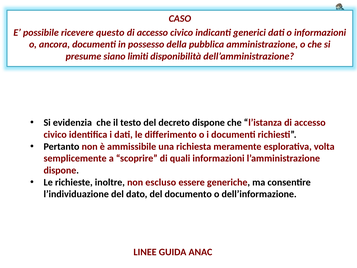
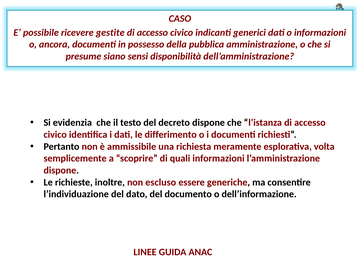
questo: questo -> gestite
limiti: limiti -> sensi
